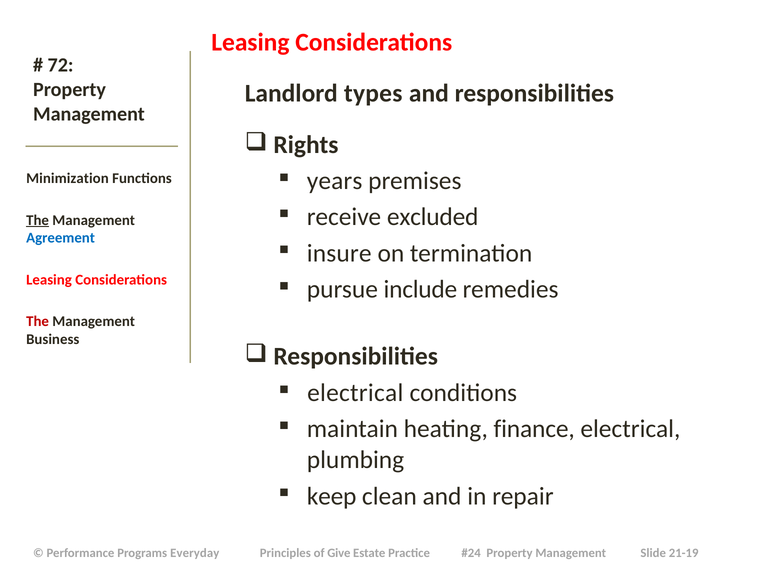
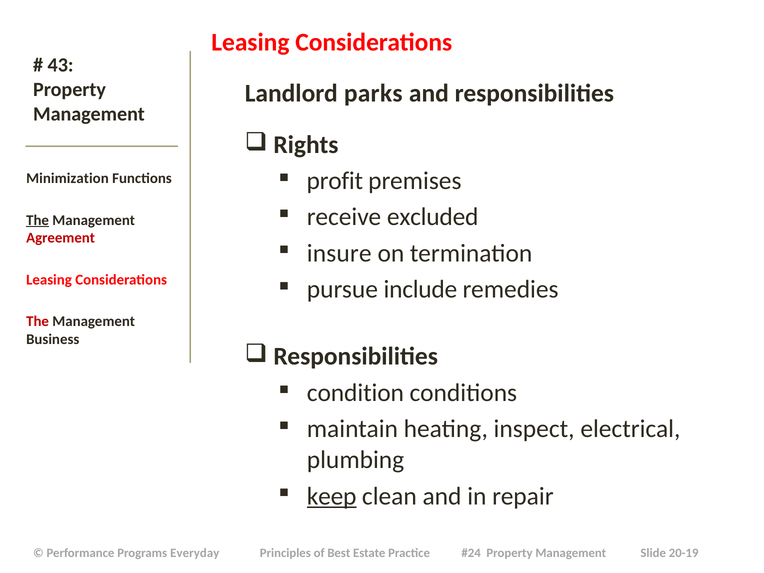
72: 72 -> 43
types: types -> parks
years: years -> profit
Agreement colour: blue -> red
electrical at (355, 393): electrical -> condition
finance: finance -> inspect
keep underline: none -> present
Give: Give -> Best
21-19: 21-19 -> 20-19
